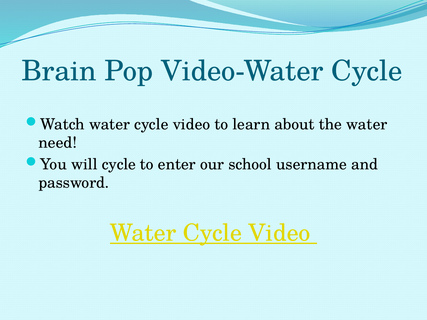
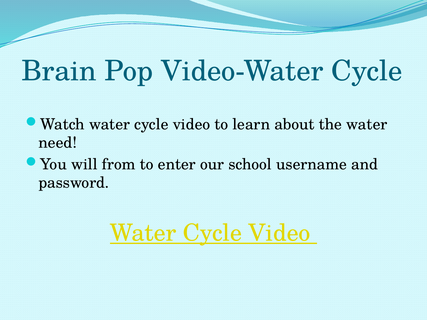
will cycle: cycle -> from
